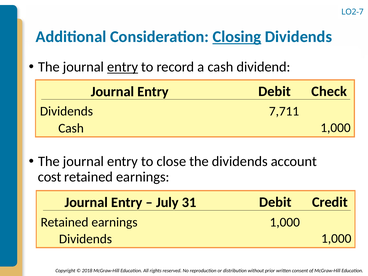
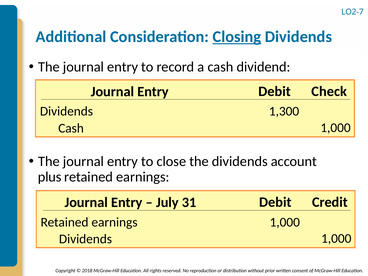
entry at (123, 67) underline: present -> none
7,711: 7,711 -> 1,300
cost: cost -> plus
